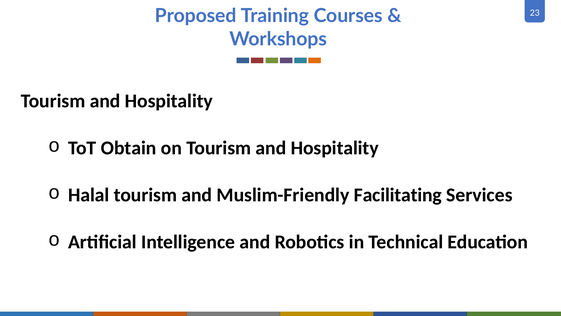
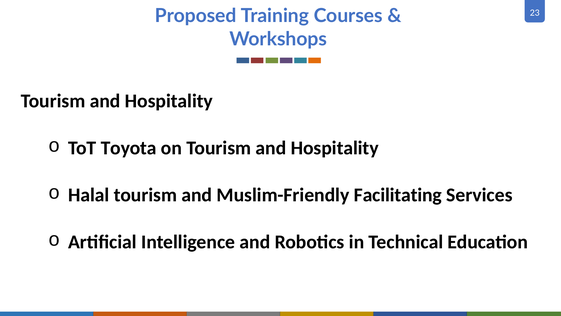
Obtain: Obtain -> Toyota
